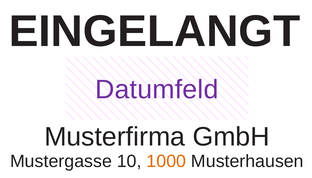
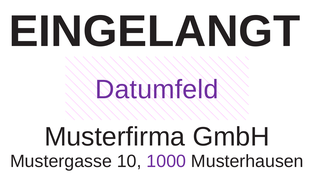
1000 colour: orange -> purple
